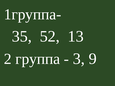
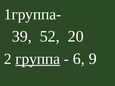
35: 35 -> 39
13: 13 -> 20
группа underline: none -> present
3: 3 -> 6
